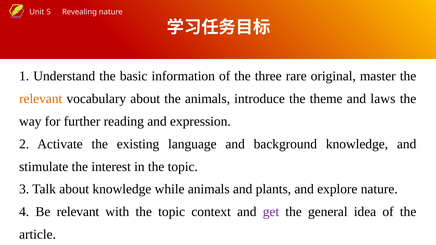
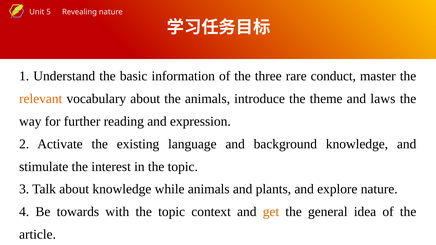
original: original -> conduct
Be relevant: relevant -> towards
get colour: purple -> orange
